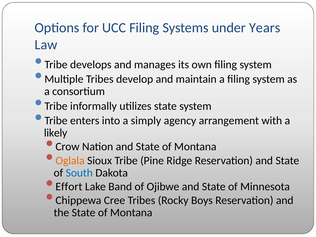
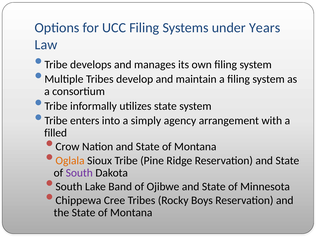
likely: likely -> filled
South at (79, 173) colour: blue -> purple
Effort at (69, 187): Effort -> South
